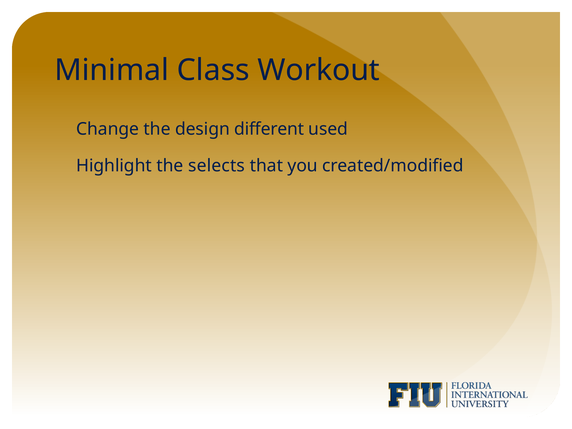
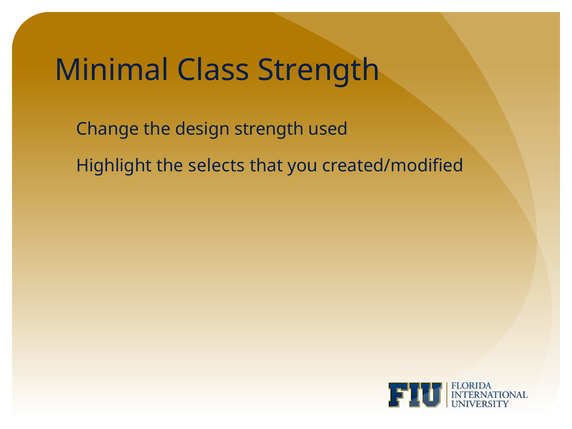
Class Workout: Workout -> Strength
design different: different -> strength
